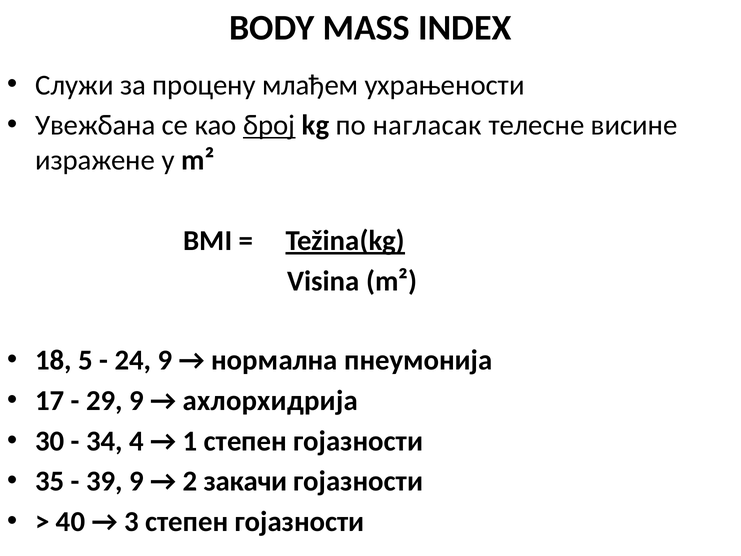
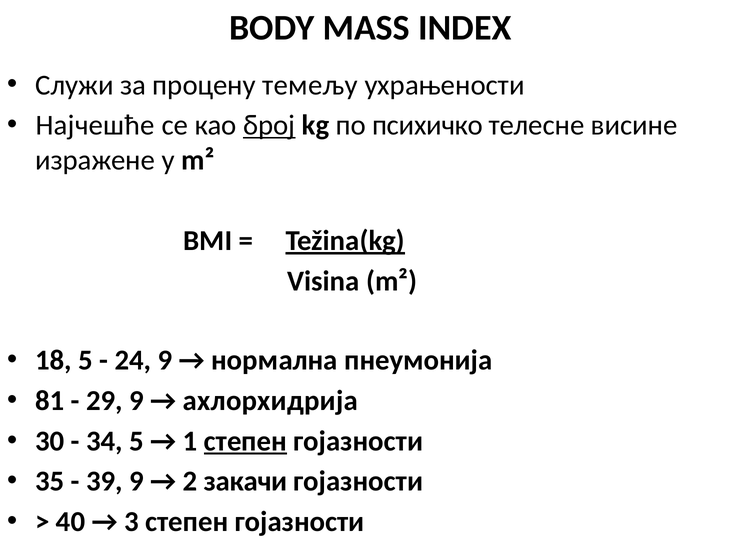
млађем: млађем -> темељу
Увежбана: Увежбана -> Најчешће
нагласак: нагласак -> психичко
17: 17 -> 81
34 4: 4 -> 5
степен at (245, 441) underline: none -> present
